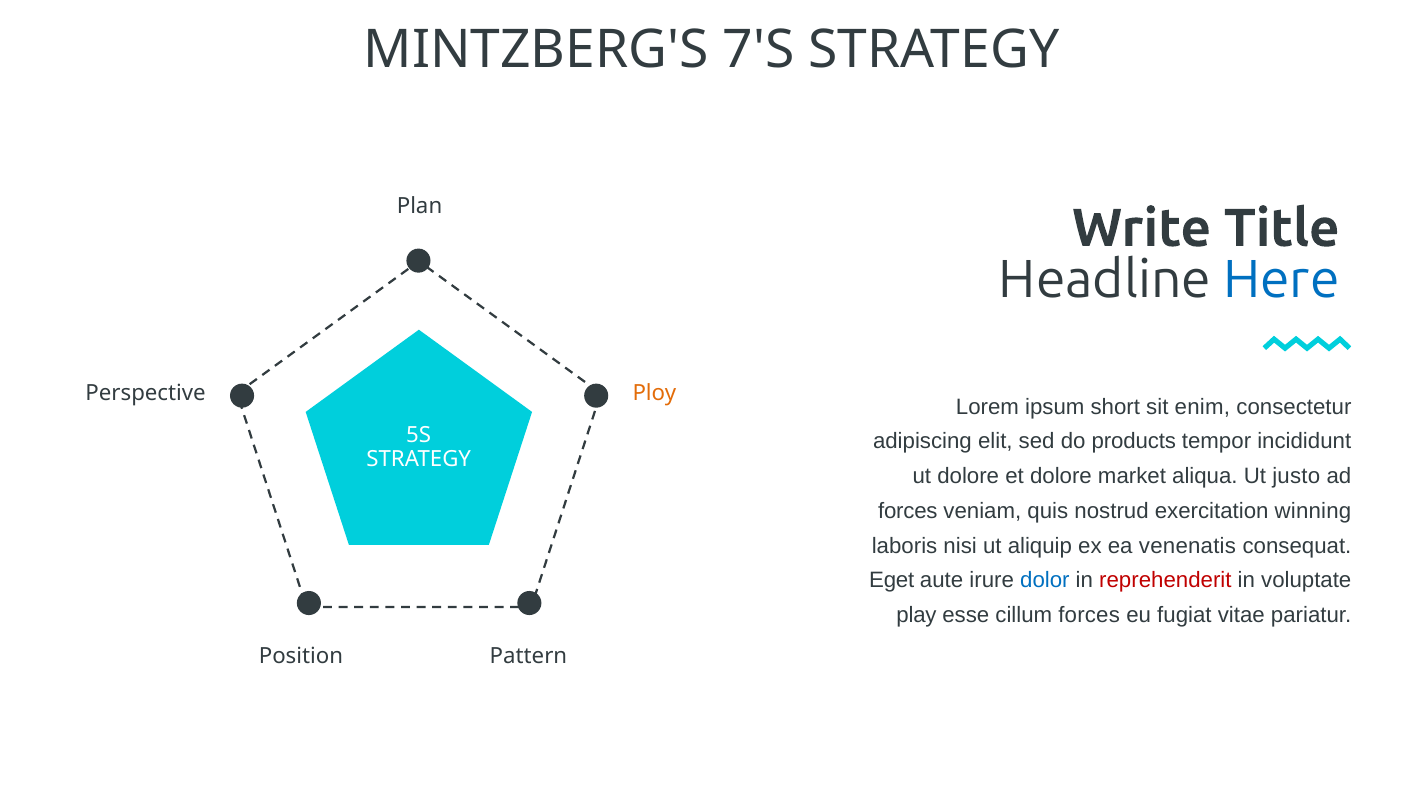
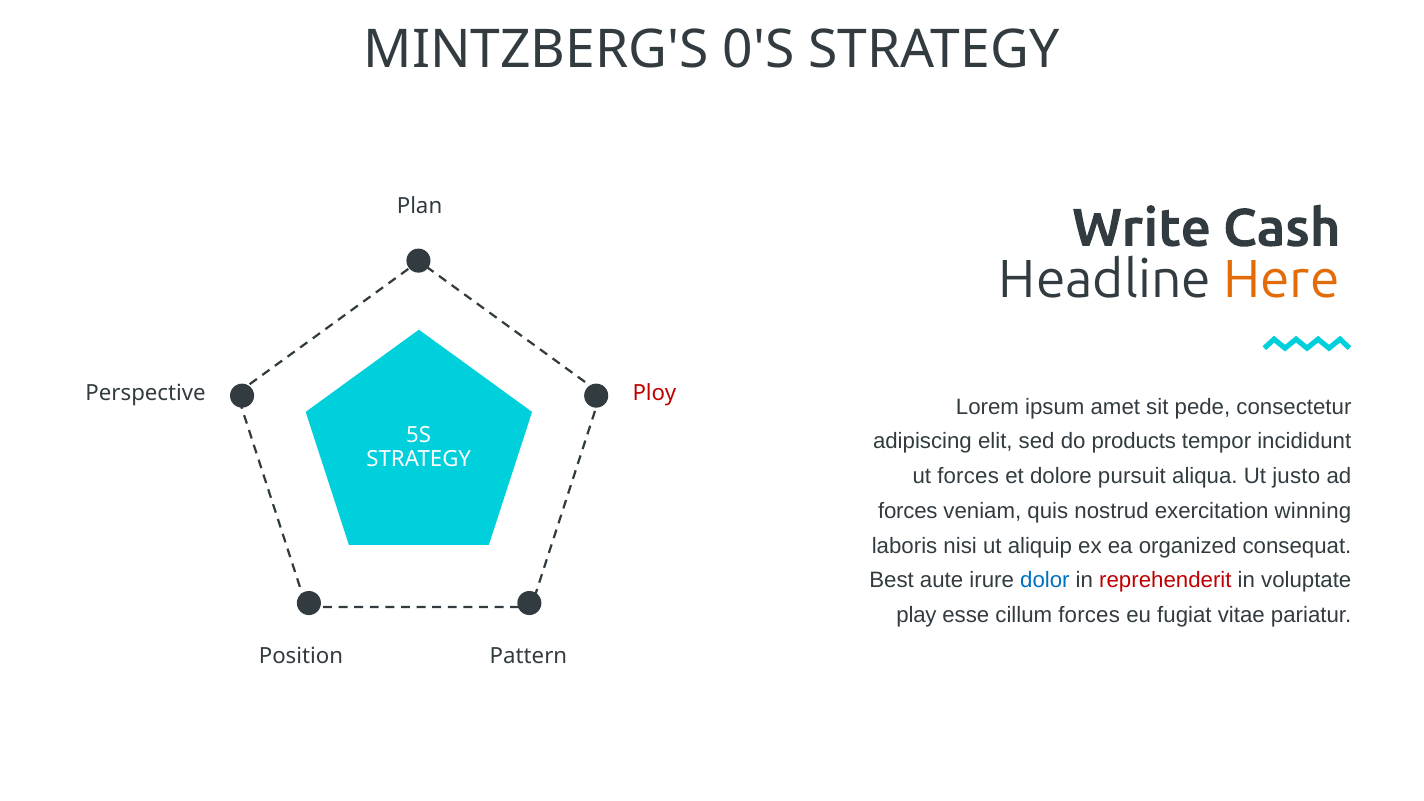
7'S: 7'S -> 0'S
Title: Title -> Cash
Here colour: blue -> orange
Ploy colour: orange -> red
short: short -> amet
enim: enim -> pede
ut dolore: dolore -> forces
market: market -> pursuit
venenatis: venenatis -> organized
Eget: Eget -> Best
